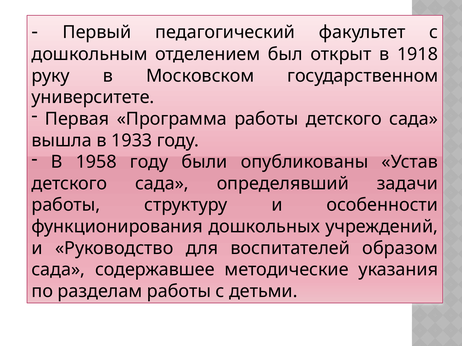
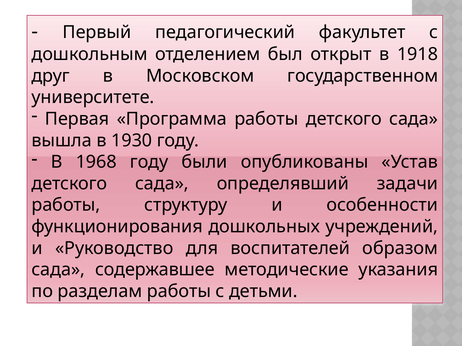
руку: руку -> друг
1933: 1933 -> 1930
1958: 1958 -> 1968
